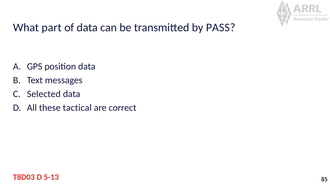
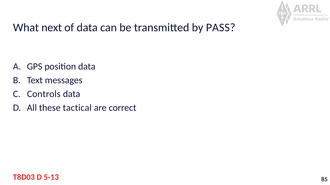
part: part -> next
Selected: Selected -> Controls
